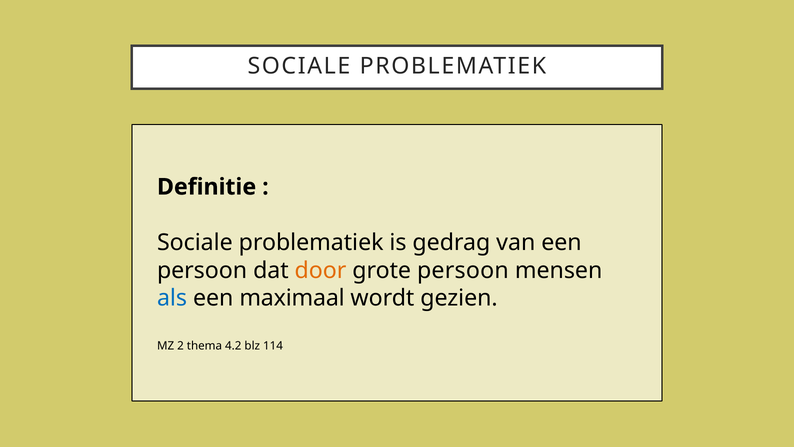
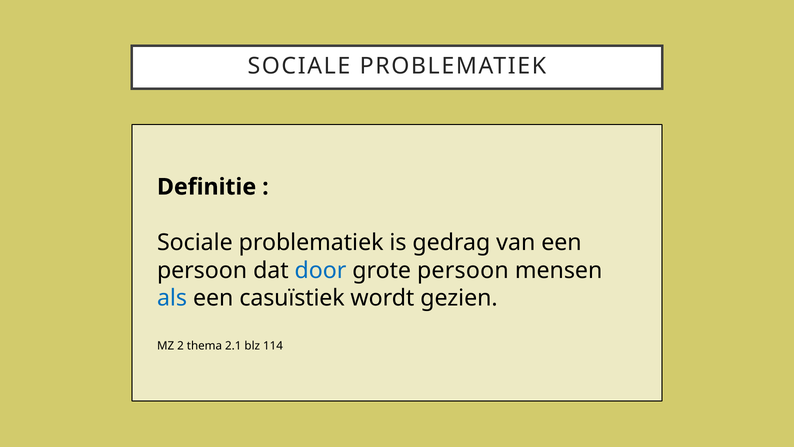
door colour: orange -> blue
maximaal: maximaal -> casuïstiek
4.2: 4.2 -> 2.1
